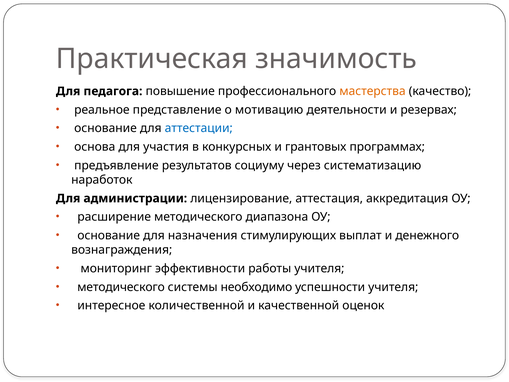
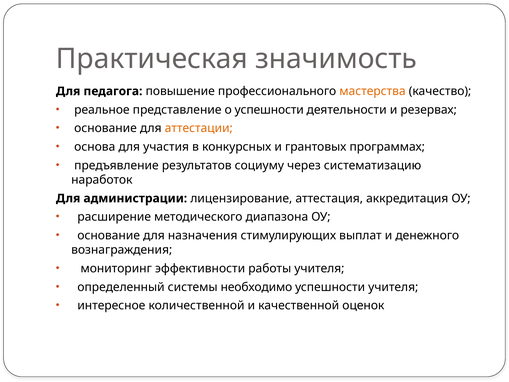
о мотивацию: мотивацию -> успешности
аттестации colour: blue -> orange
методического at (121, 287): методического -> определенный
